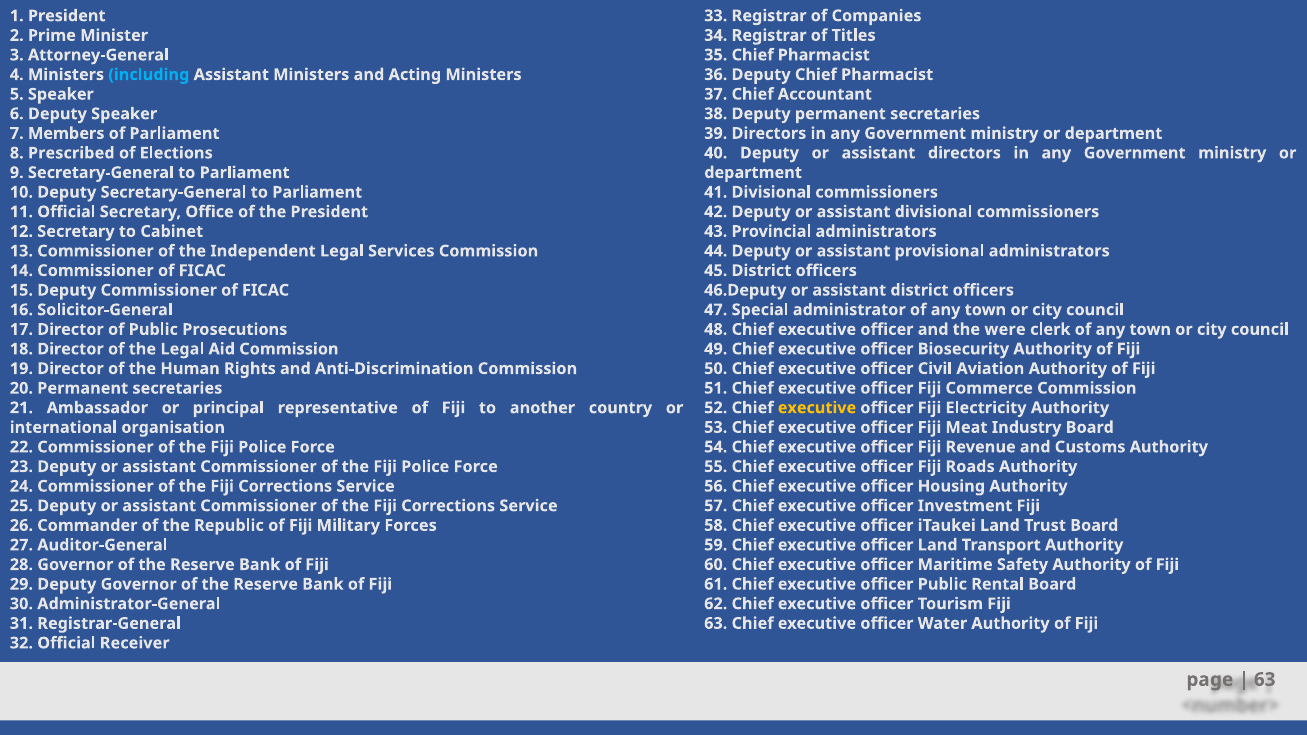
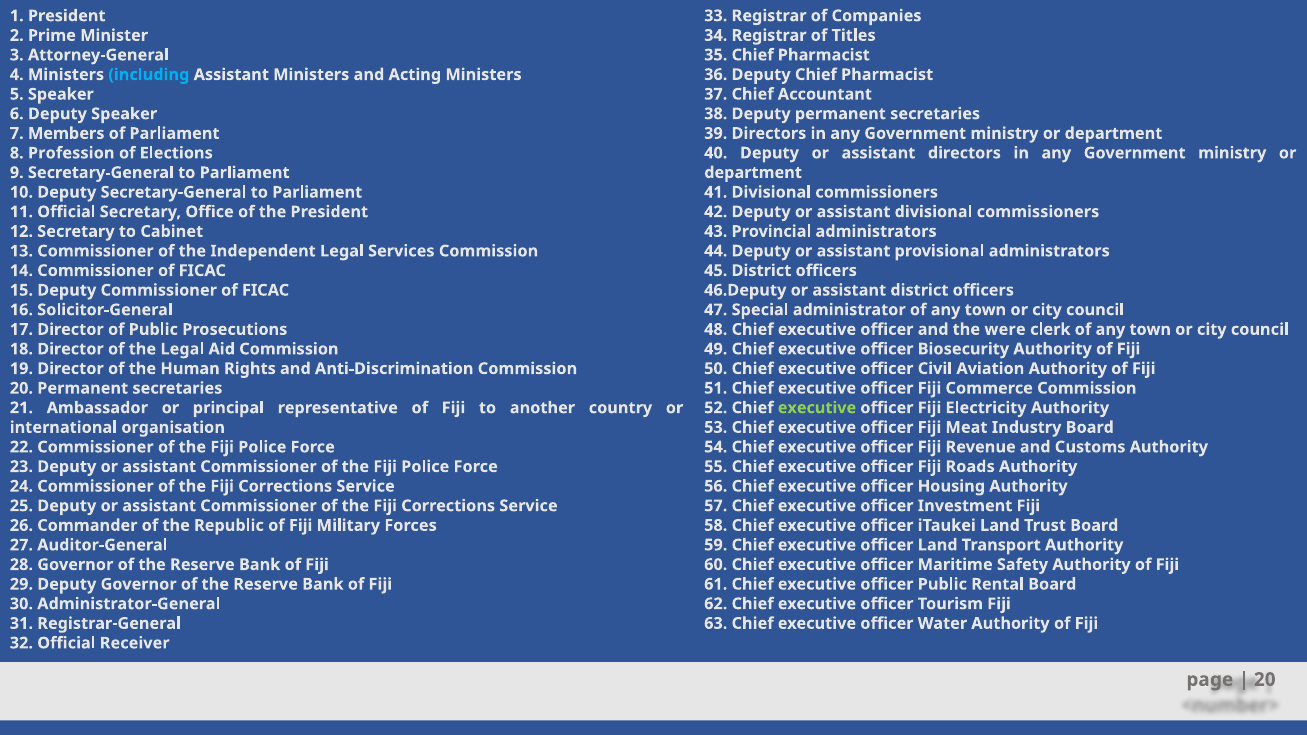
Prescribed: Prescribed -> Profession
executive at (817, 408) colour: yellow -> light green
63 at (1265, 680): 63 -> 20
